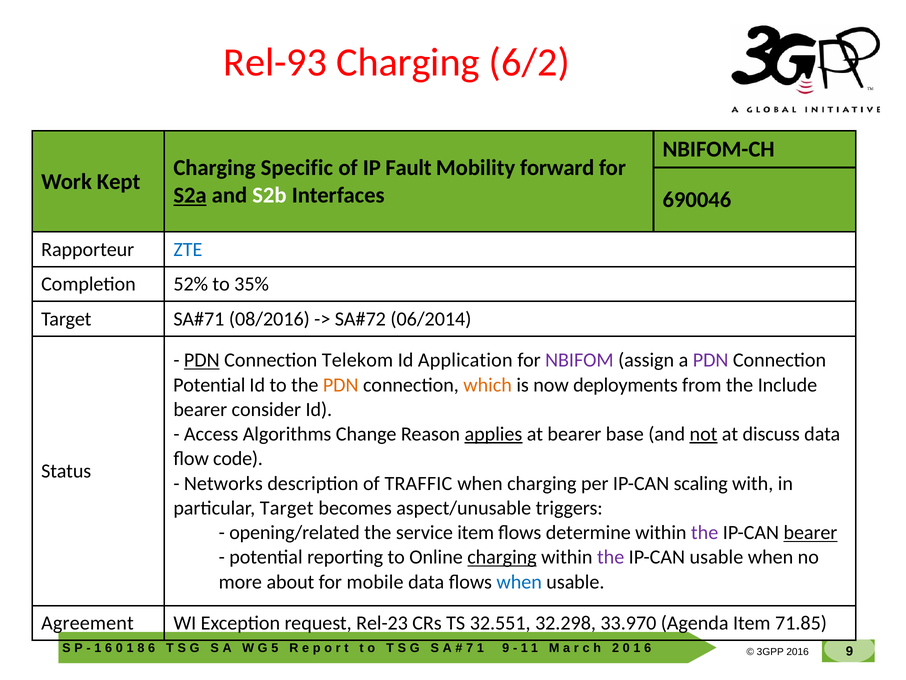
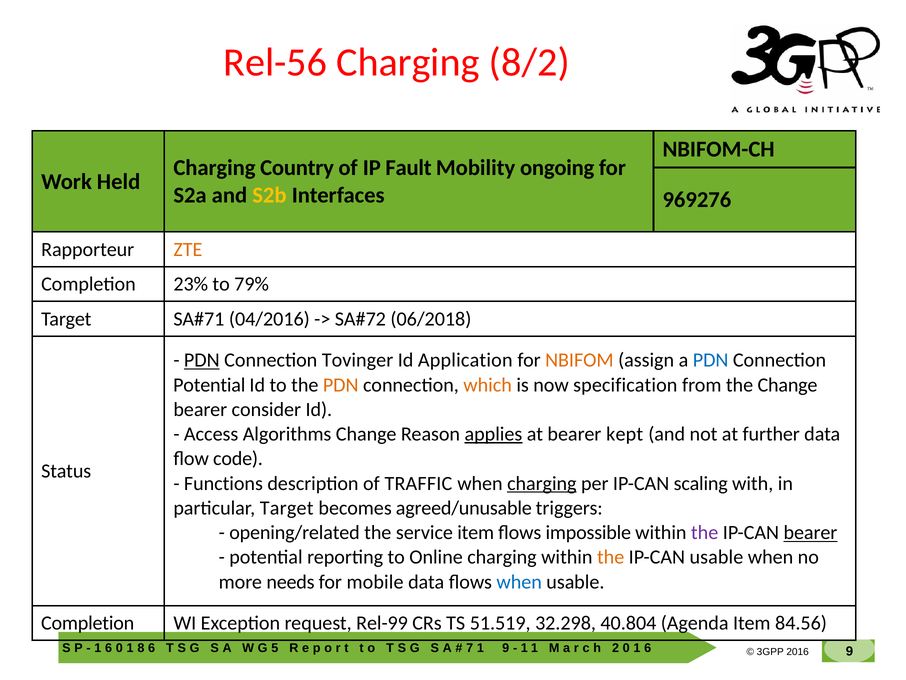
Rel-93: Rel-93 -> Rel-56
6/2: 6/2 -> 8/2
Specific: Specific -> Country
forward: forward -> ongoing
Kept: Kept -> Held
S2a underline: present -> none
S2b colour: white -> yellow
690046: 690046 -> 969276
ZTE colour: blue -> orange
52%: 52% -> 23%
35%: 35% -> 79%
08/2016: 08/2016 -> 04/2016
06/2014: 06/2014 -> 06/2018
Telekom: Telekom -> Tovinger
NBIFOM colour: purple -> orange
PDN at (711, 360) colour: purple -> blue
deployments: deployments -> specification
the Include: Include -> Change
base: base -> kept
not underline: present -> none
discuss: discuss -> further
Networks: Networks -> Functions
charging at (542, 483) underline: none -> present
aspect/unusable: aspect/unusable -> agreed/unusable
determine: determine -> impossible
charging at (502, 557) underline: present -> none
the at (611, 557) colour: purple -> orange
about: about -> needs
Agreement at (87, 623): Agreement -> Completion
Rel-23: Rel-23 -> Rel-99
32.551: 32.551 -> 51.519
33.970: 33.970 -> 40.804
71.85: 71.85 -> 84.56
